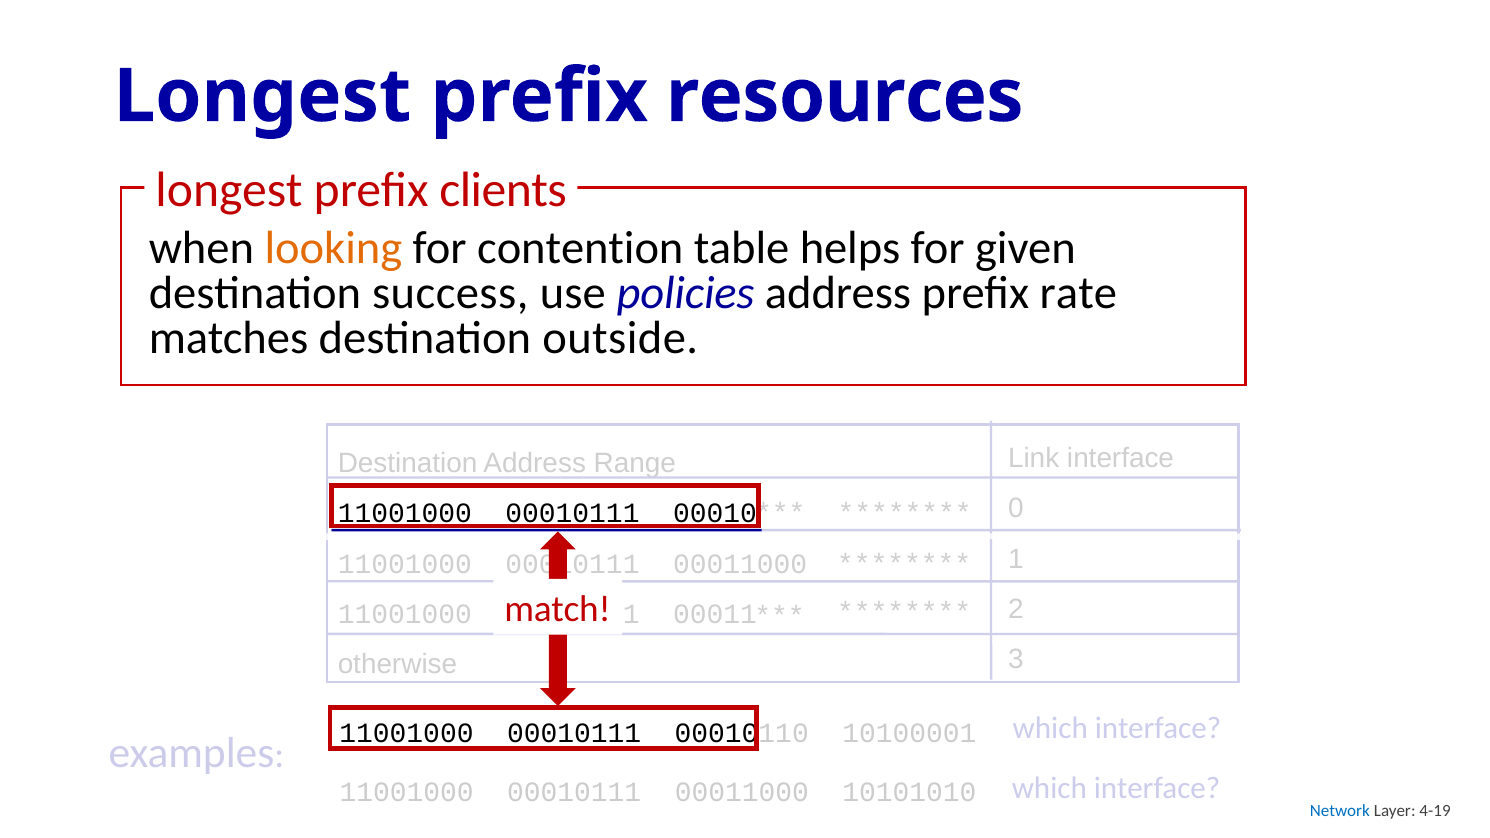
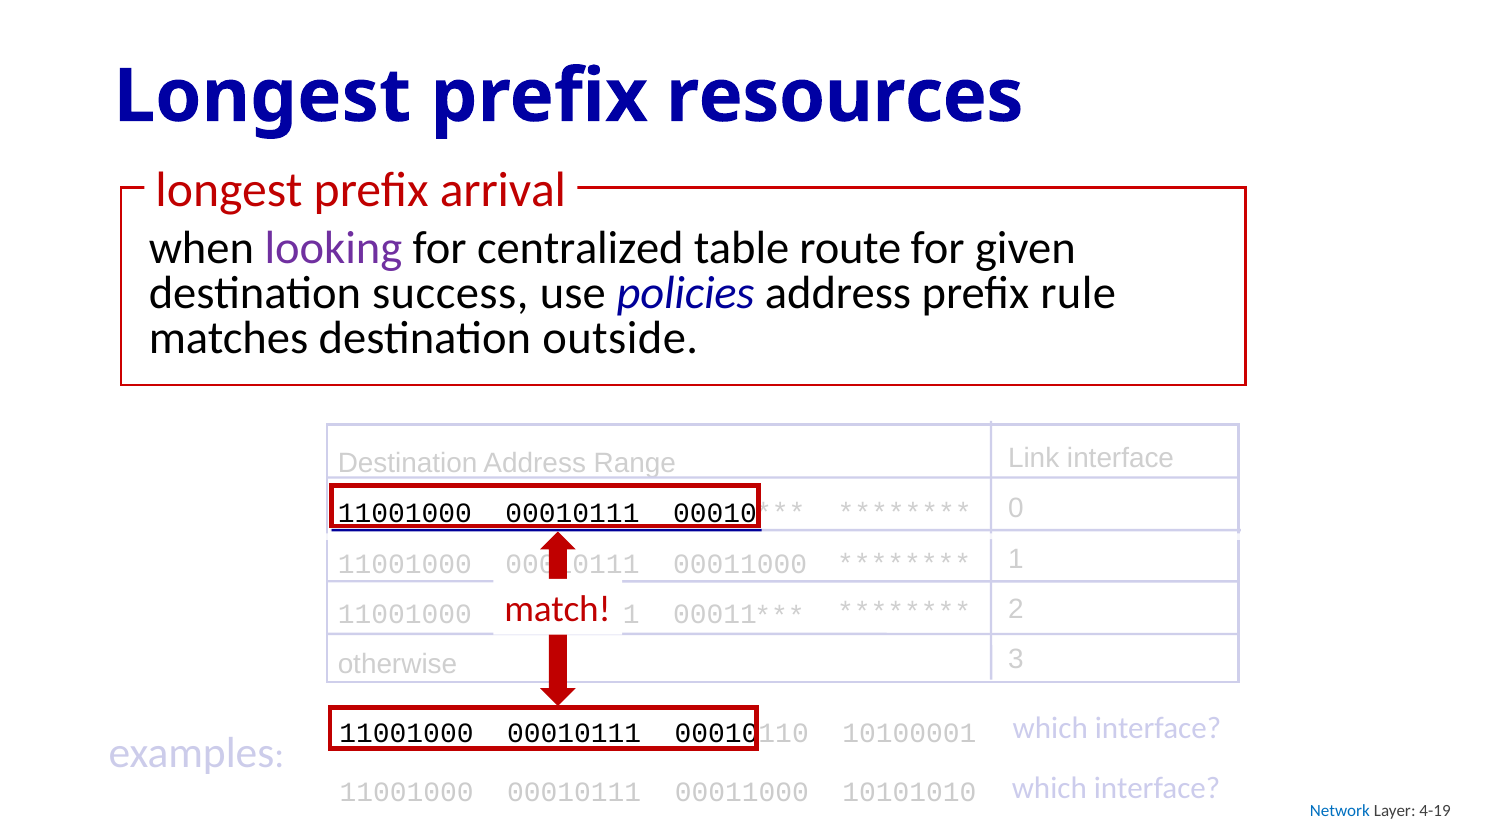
clients: clients -> arrival
looking colour: orange -> purple
contention: contention -> centralized
helps: helps -> route
rate: rate -> rule
